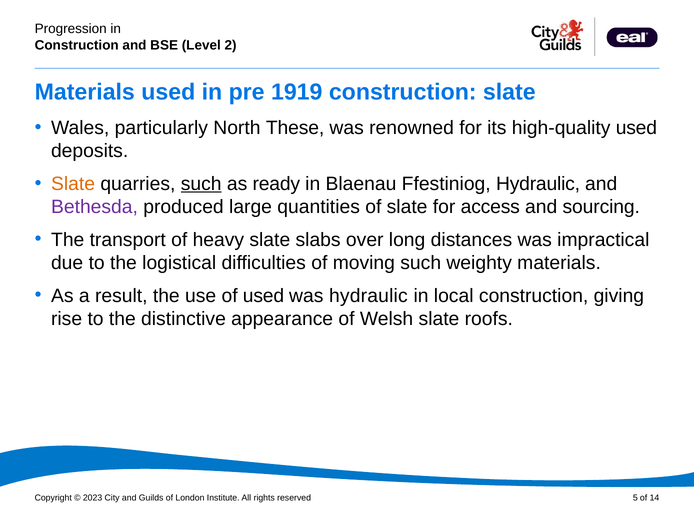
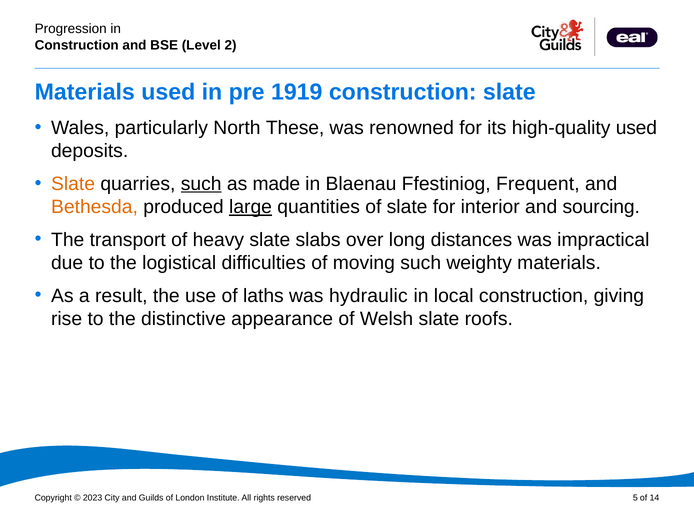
ready: ready -> made
Ffestiniog Hydraulic: Hydraulic -> Frequent
Bethesda colour: purple -> orange
large underline: none -> present
access: access -> interior
of used: used -> laths
